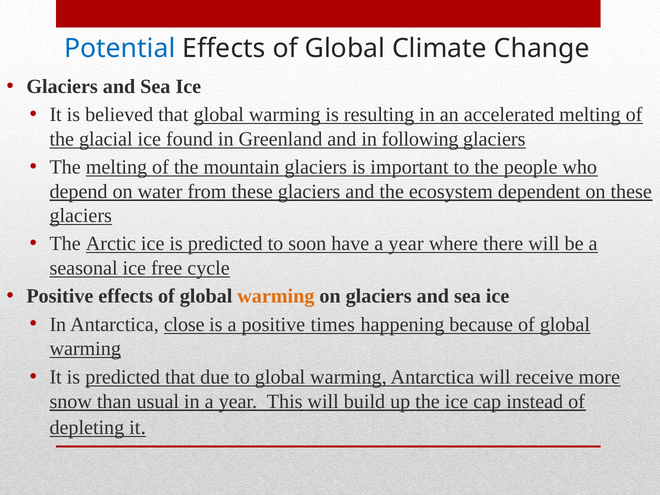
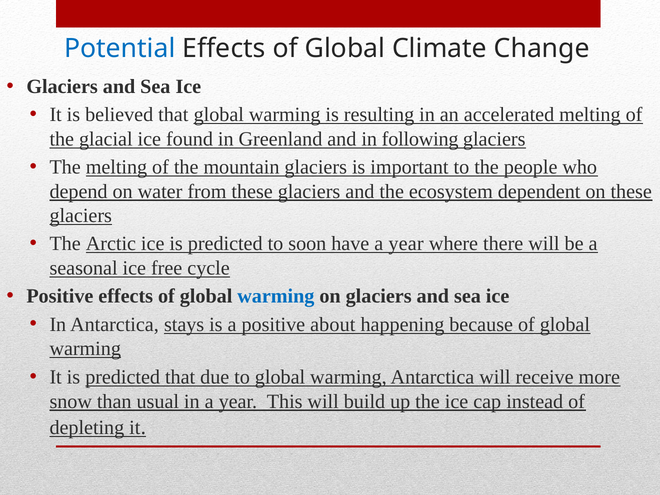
warming at (276, 296) colour: orange -> blue
close: close -> stays
times: times -> about
